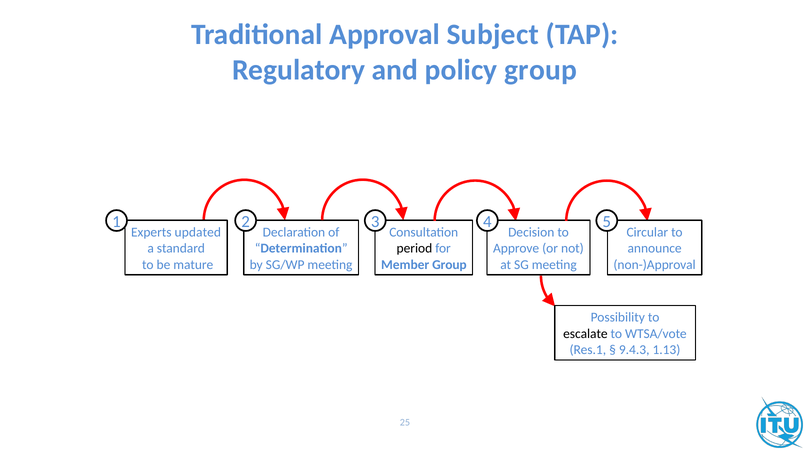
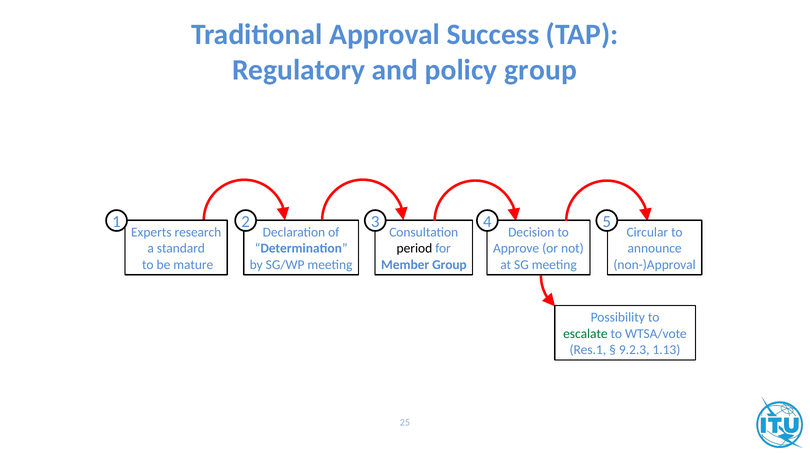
Subject: Subject -> Success
updated: updated -> research
escalate colour: black -> green
9.4.3: 9.4.3 -> 9.2.3
